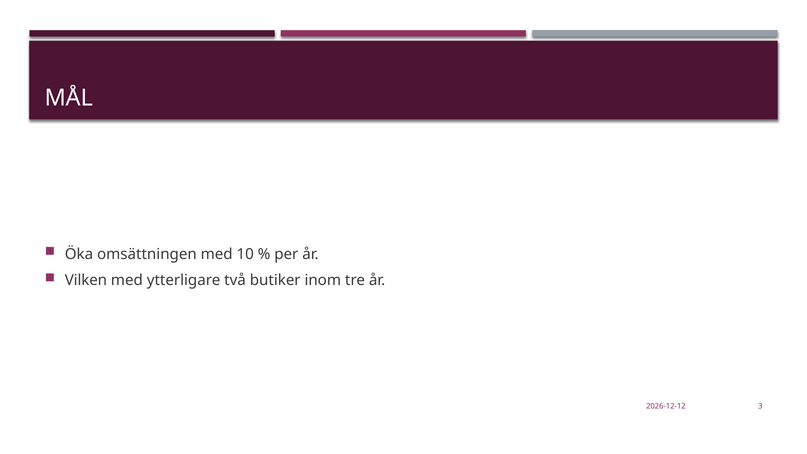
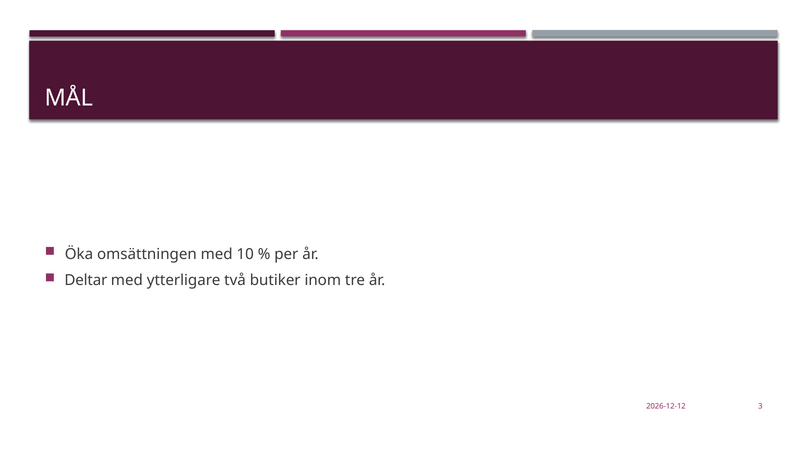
Vilken: Vilken -> Deltar
